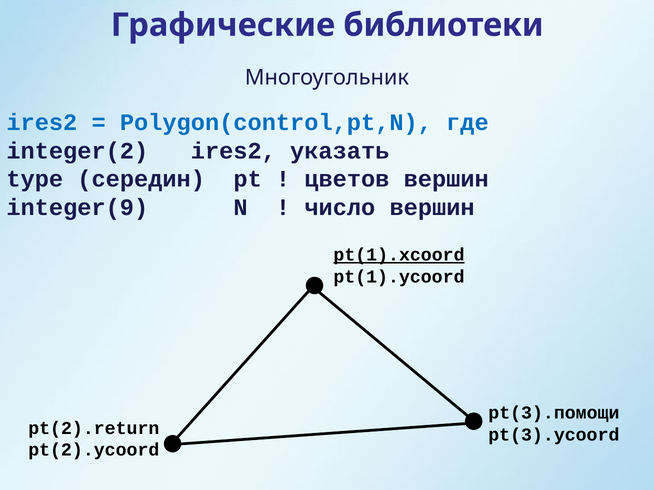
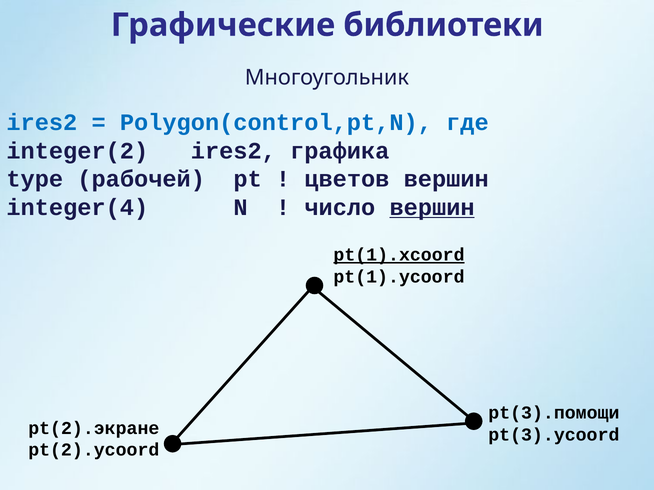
указать: указать -> графика
середин: середин -> рабочей
integer(9: integer(9 -> integer(4
вершин at (432, 208) underline: none -> present
pt(2).return: pt(2).return -> pt(2).экране
